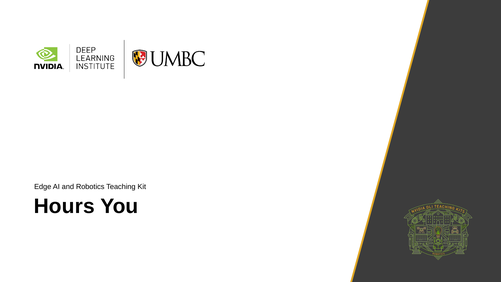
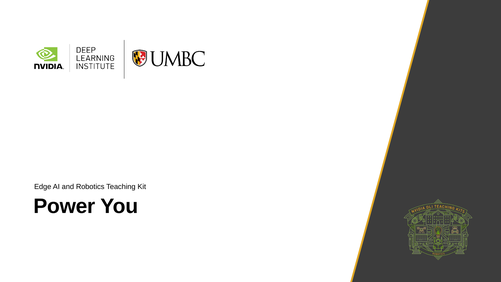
Hours: Hours -> Power
